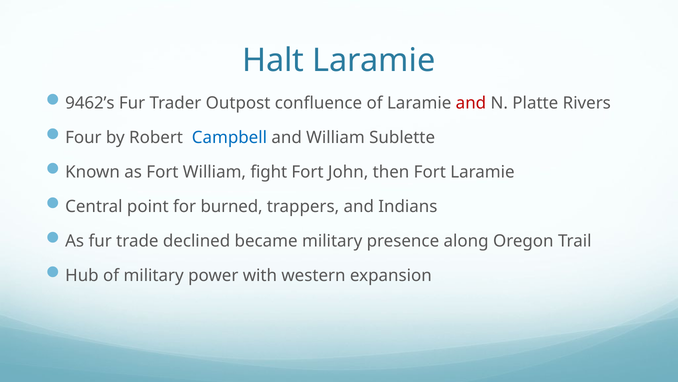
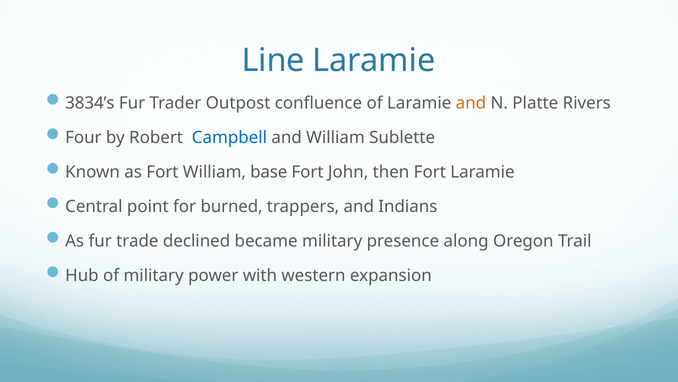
Halt: Halt -> Line
9462’s: 9462’s -> 3834’s
and at (471, 103) colour: red -> orange
fight: fight -> base
